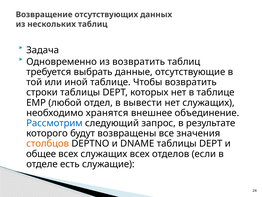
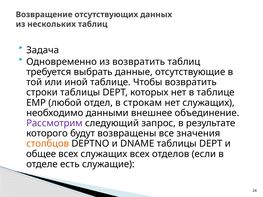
вывести: вывести -> строкам
хранятся: хранятся -> данными
Рассмотрим colour: blue -> purple
